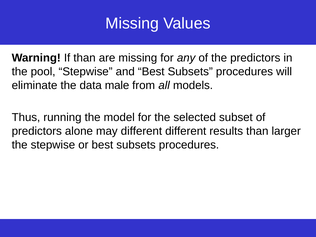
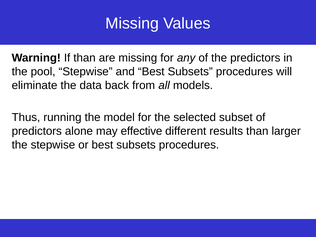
male: male -> back
may different: different -> effective
